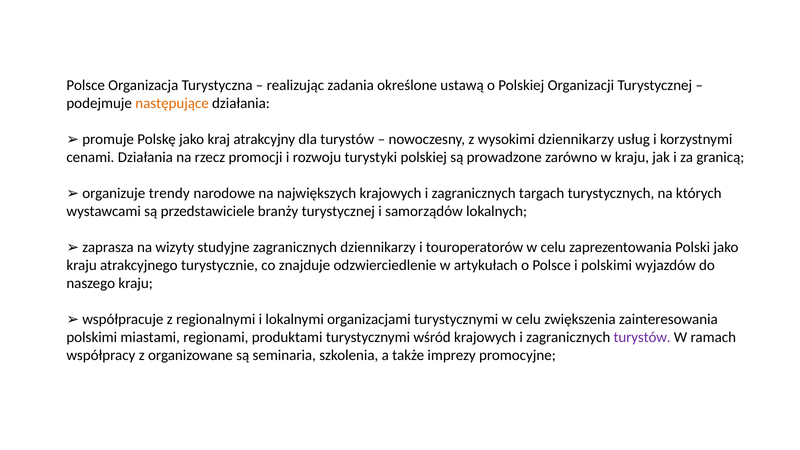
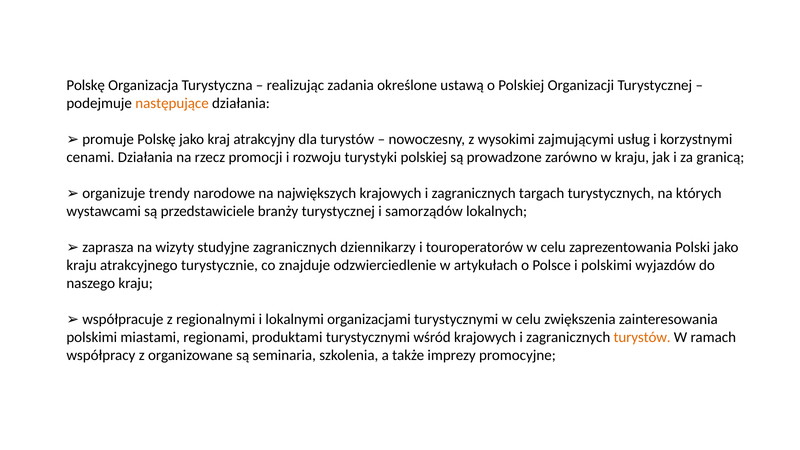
Polsce at (86, 86): Polsce -> Polskę
wysokimi dziennikarzy: dziennikarzy -> zajmującymi
turystów at (642, 338) colour: purple -> orange
